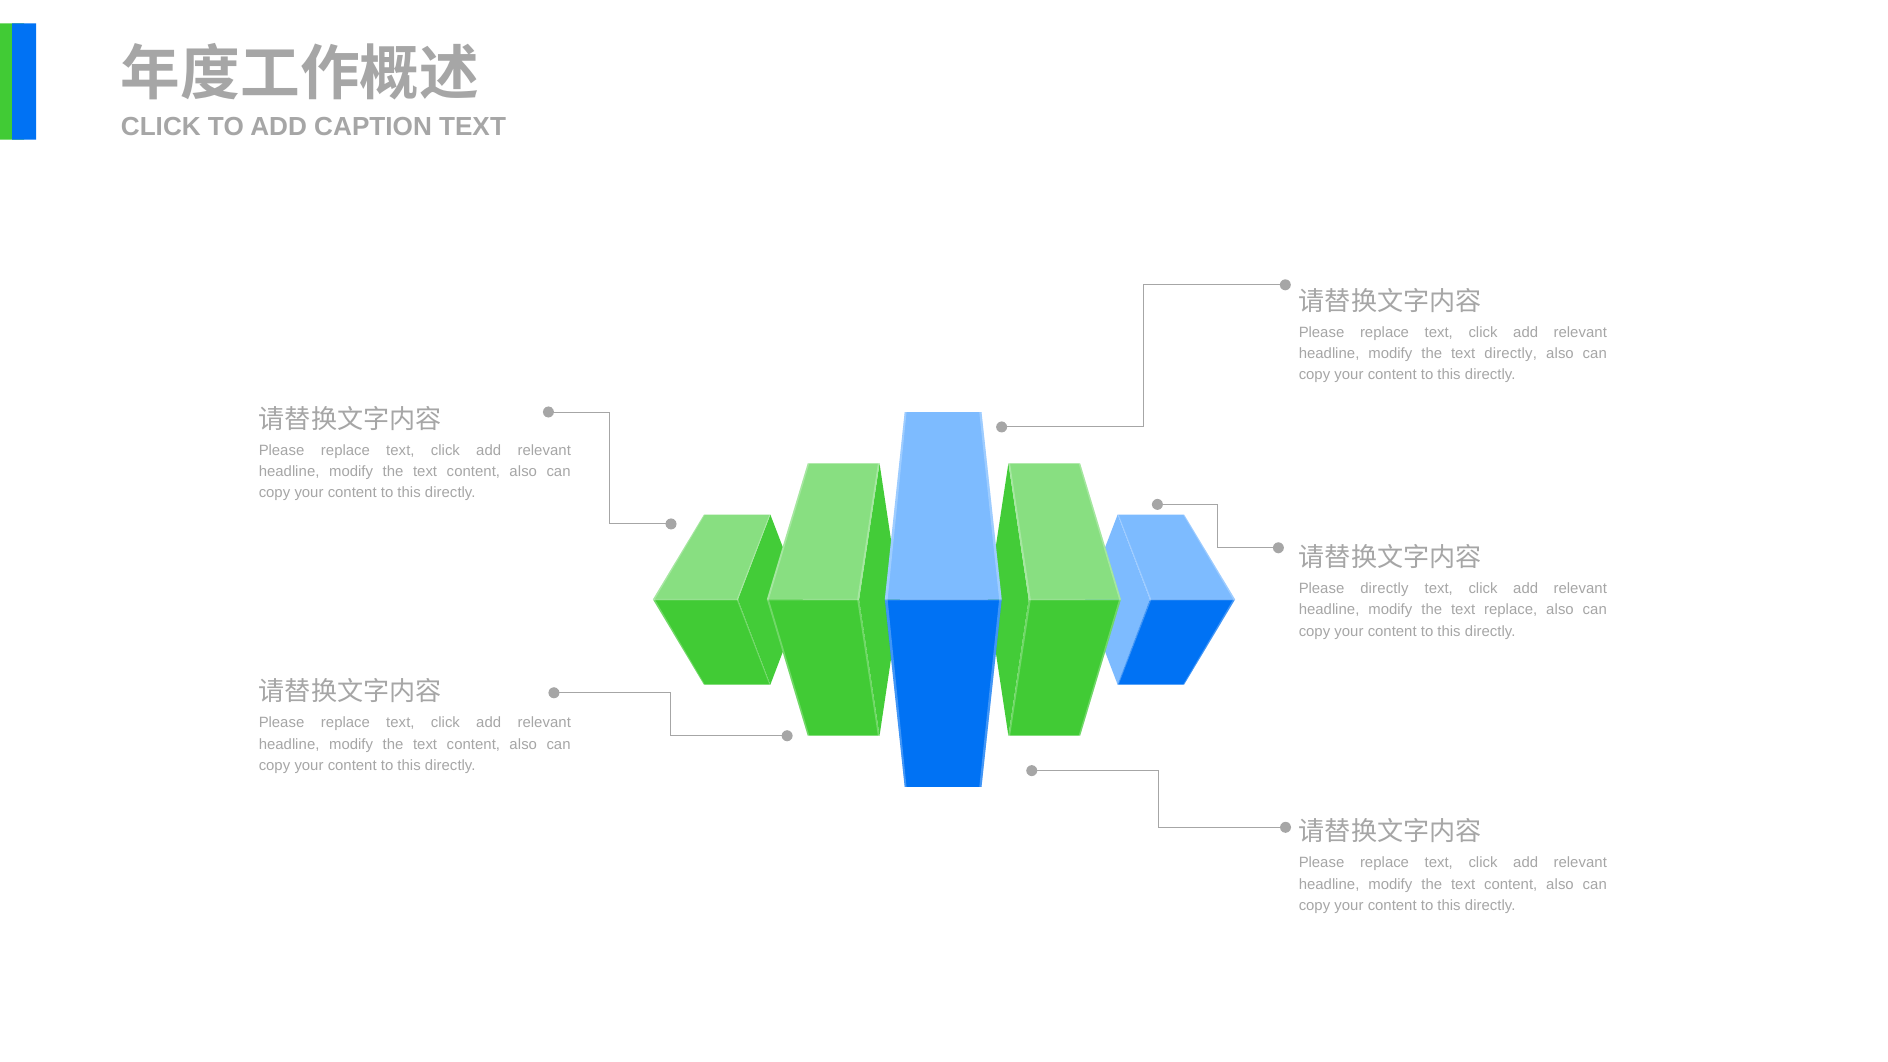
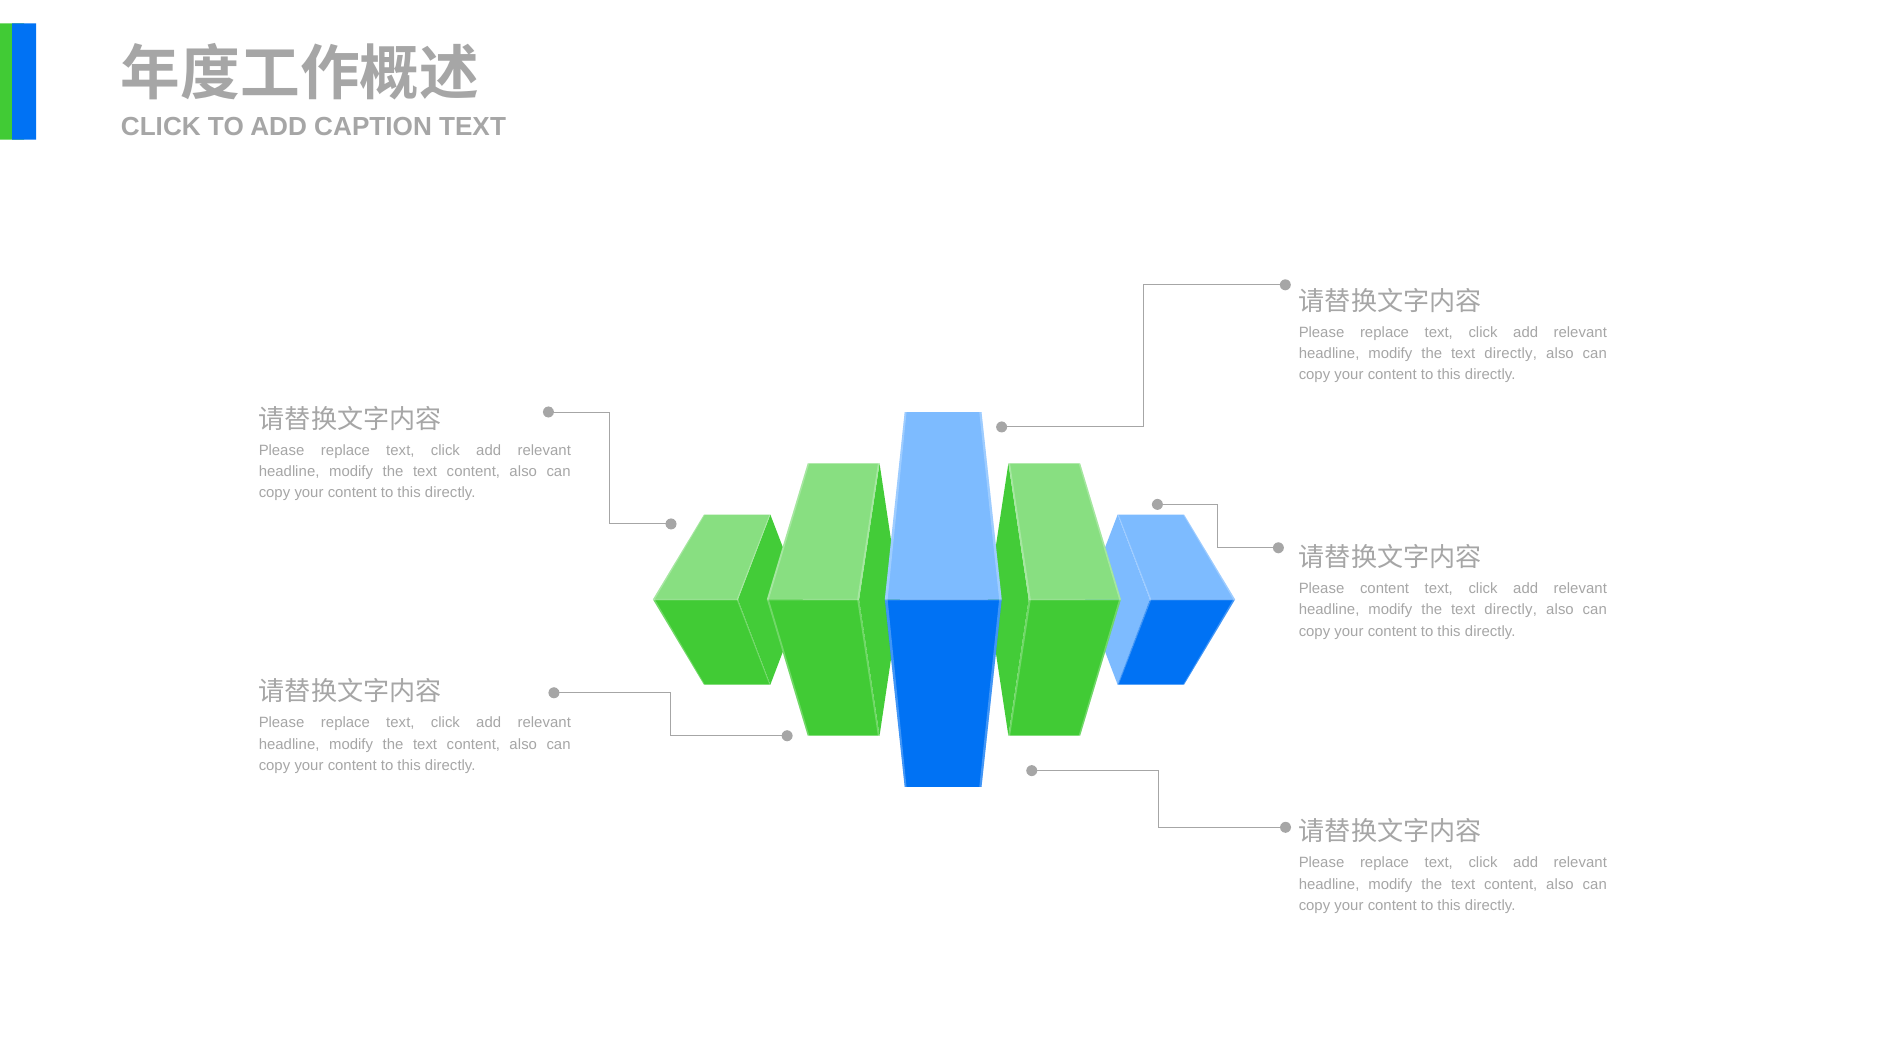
Please directly: directly -> content
replace at (1511, 610): replace -> directly
